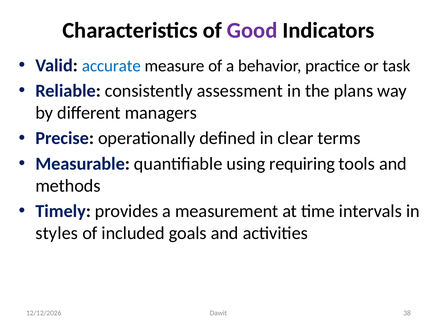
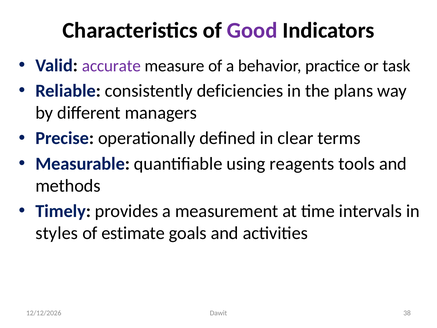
accurate colour: blue -> purple
assessment: assessment -> deficiencies
requiring: requiring -> reagents
included: included -> estimate
